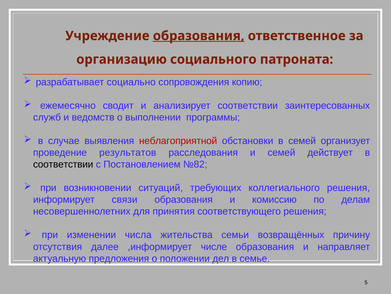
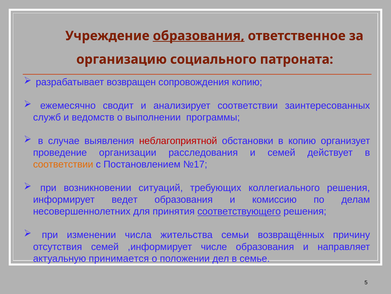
социально: социально -> возвращен
в семей: семей -> копию
результатов: результатов -> организации
соответствии at (63, 164) colour: black -> orange
№82: №82 -> №17
связи: связи -> ведет
соответствующего underline: none -> present
отсутствия далее: далее -> семей
предложения: предложения -> принимается
